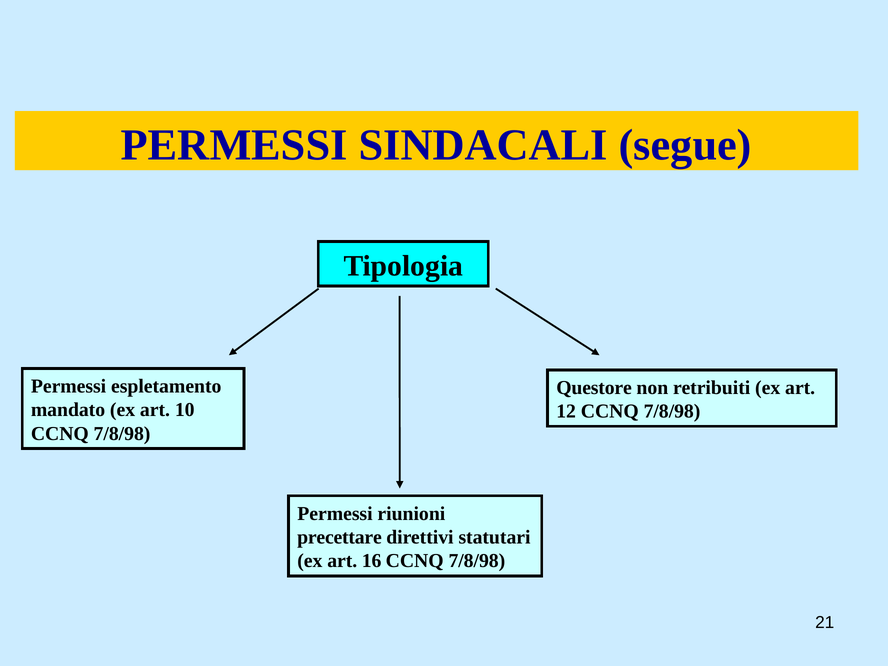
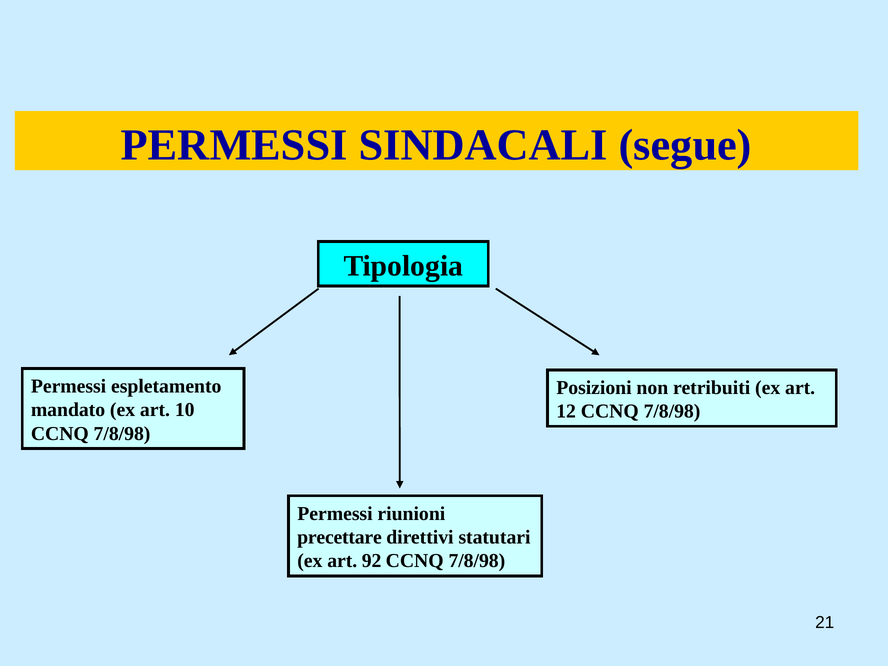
Questore: Questore -> Posizioni
16: 16 -> 92
